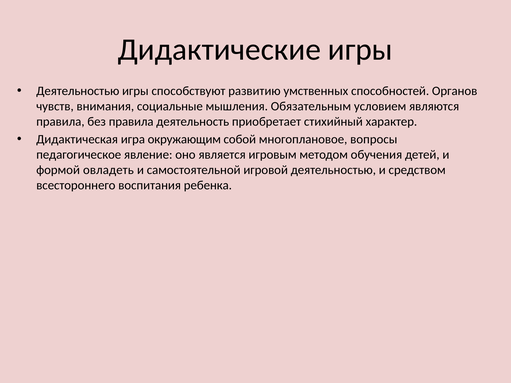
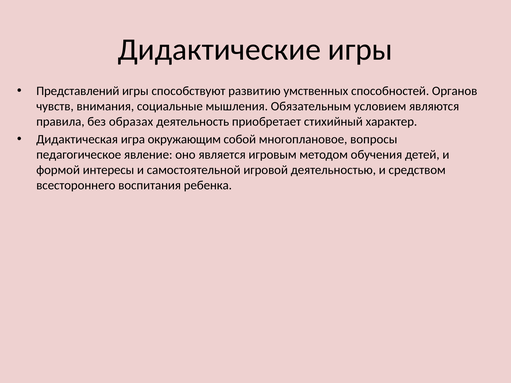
Деятельностью at (78, 91): Деятельностью -> Представлений
без правила: правила -> образах
овладеть: овладеть -> интересы
